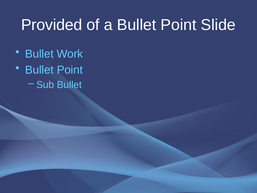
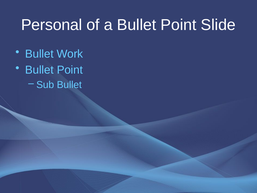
Provided: Provided -> Personal
